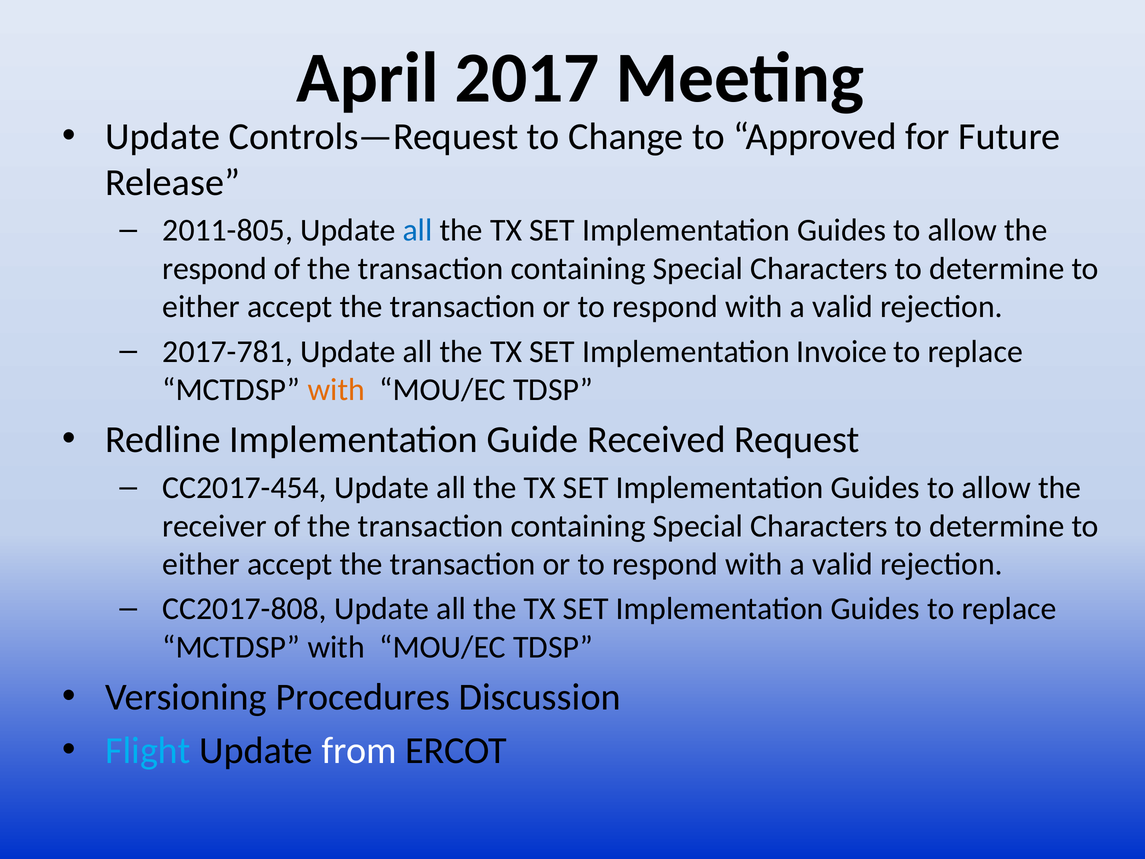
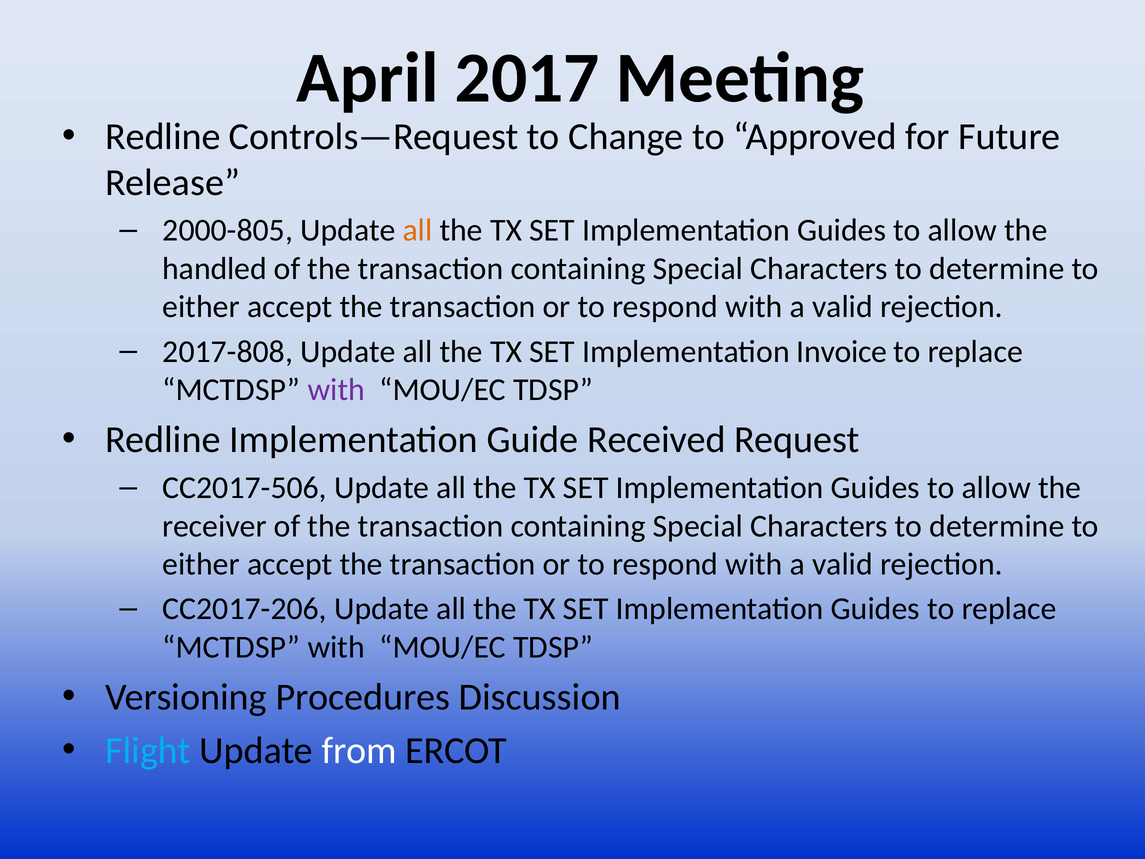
Update at (163, 137): Update -> Redline
2011-805: 2011-805 -> 2000-805
all at (417, 230) colour: blue -> orange
respond at (215, 269): respond -> handled
2017-781: 2017-781 -> 2017-808
with at (336, 390) colour: orange -> purple
CC2017-454: CC2017-454 -> CC2017-506
CC2017-808: CC2017-808 -> CC2017-206
